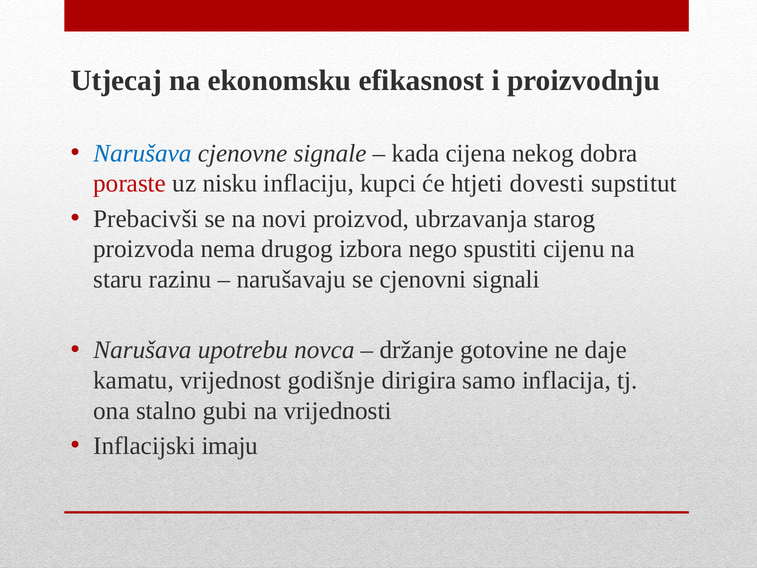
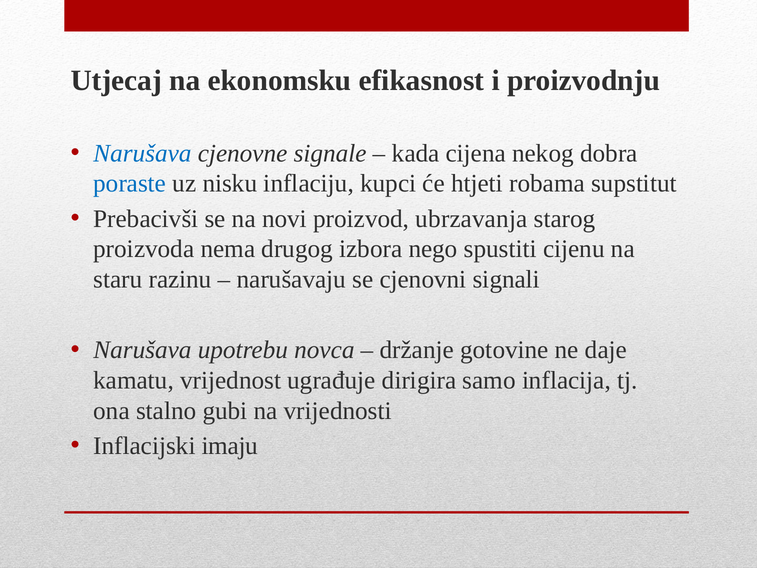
poraste colour: red -> blue
dovesti: dovesti -> robama
godišnje: godišnje -> ugrađuje
